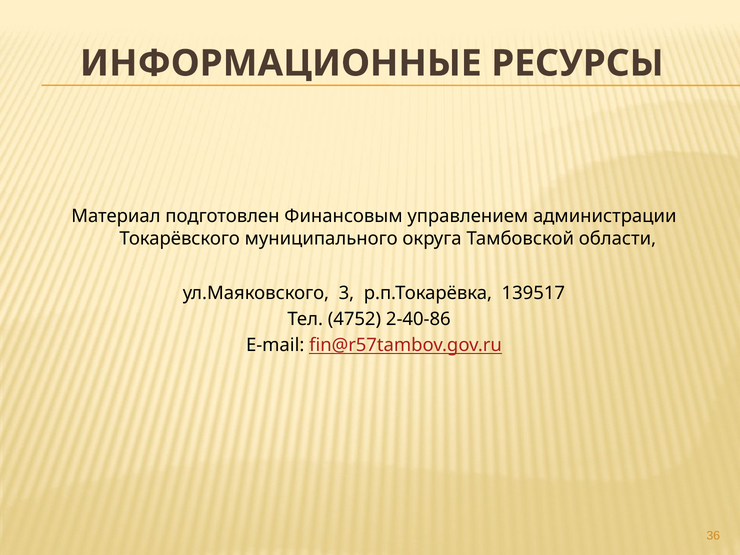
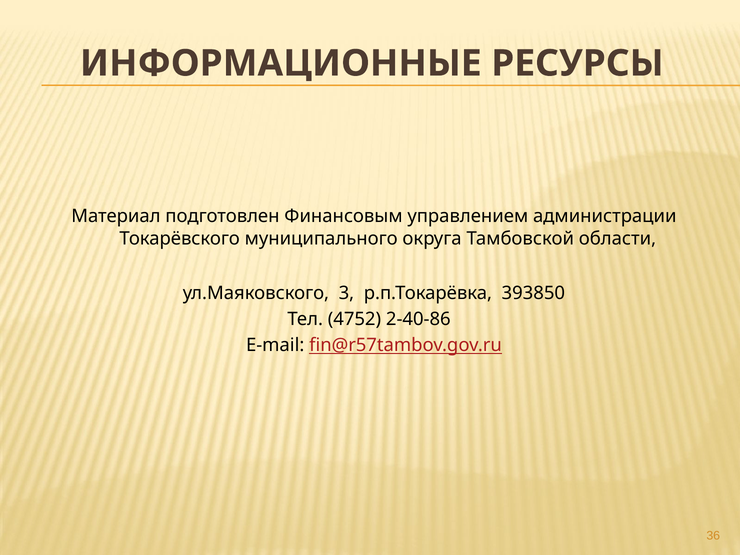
139517: 139517 -> 393850
